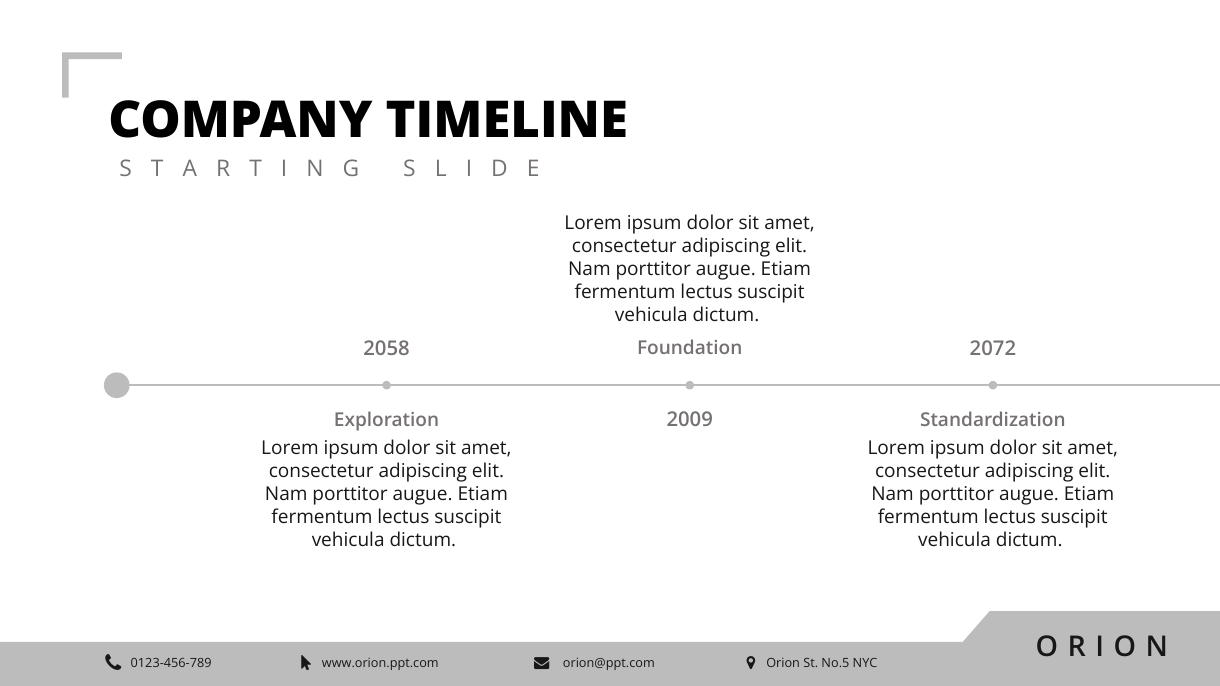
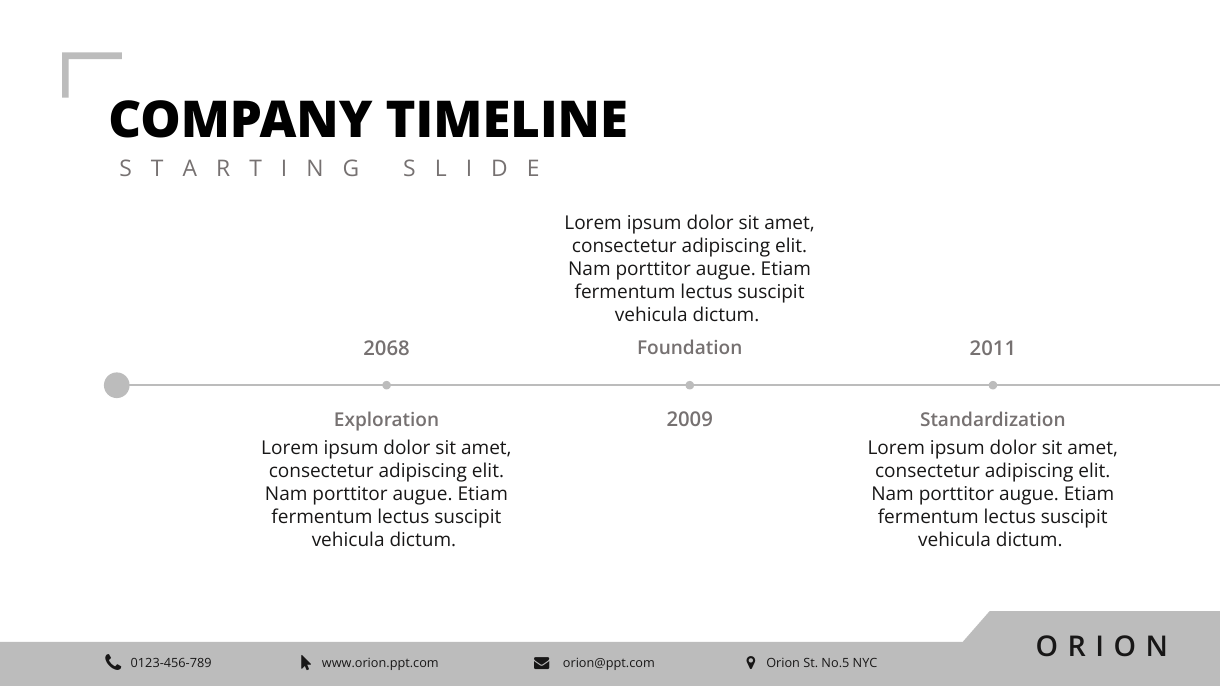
2058: 2058 -> 2068
2072: 2072 -> 2011
